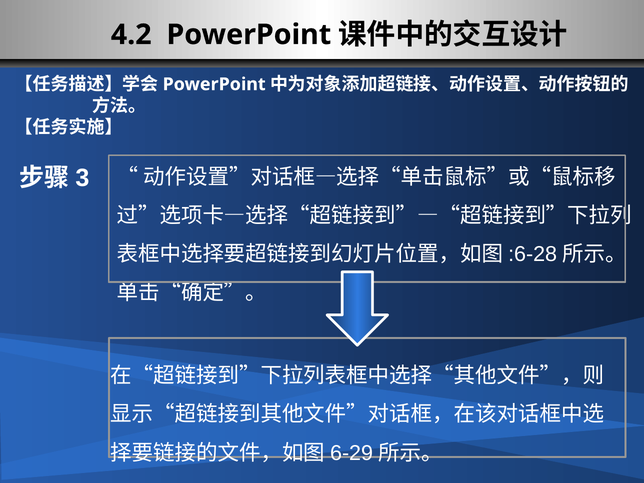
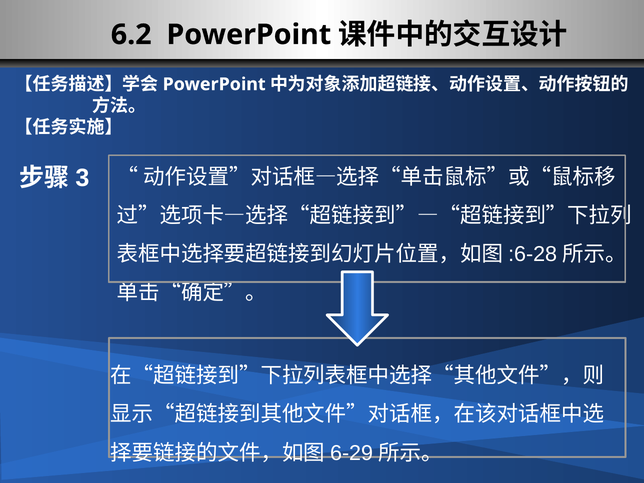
4.2: 4.2 -> 6.2
